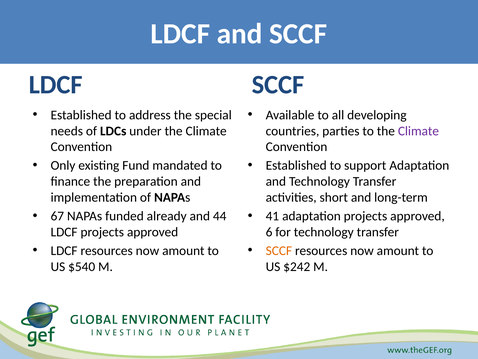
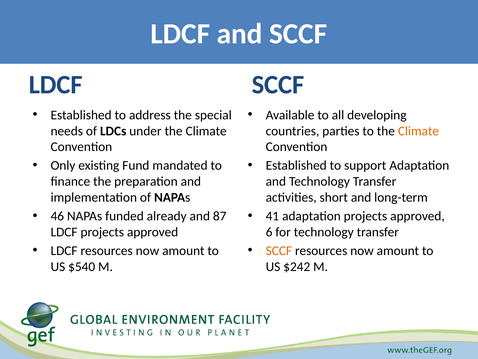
Climate at (418, 131) colour: purple -> orange
67: 67 -> 46
44: 44 -> 87
